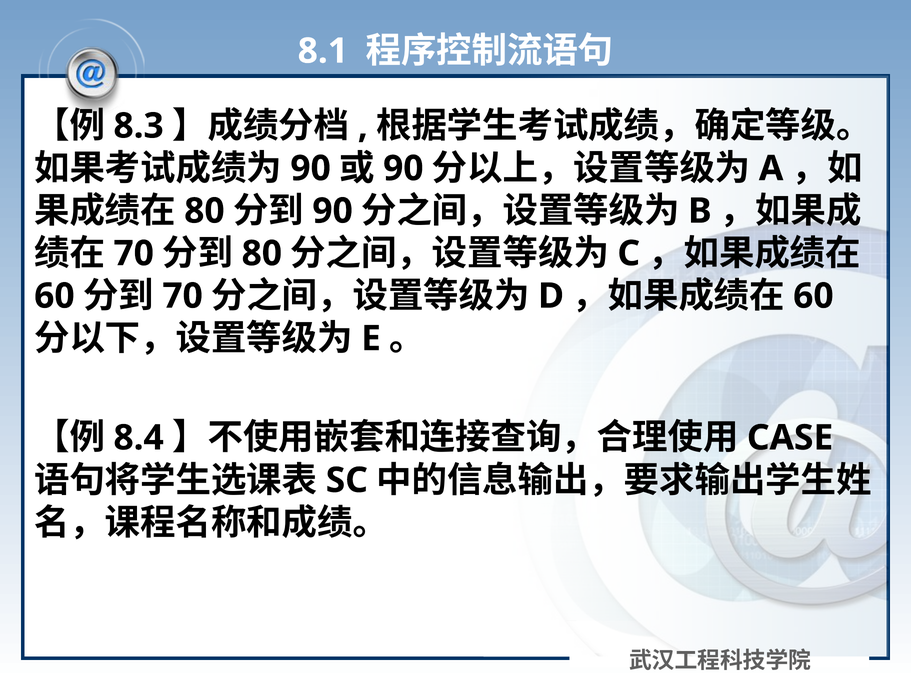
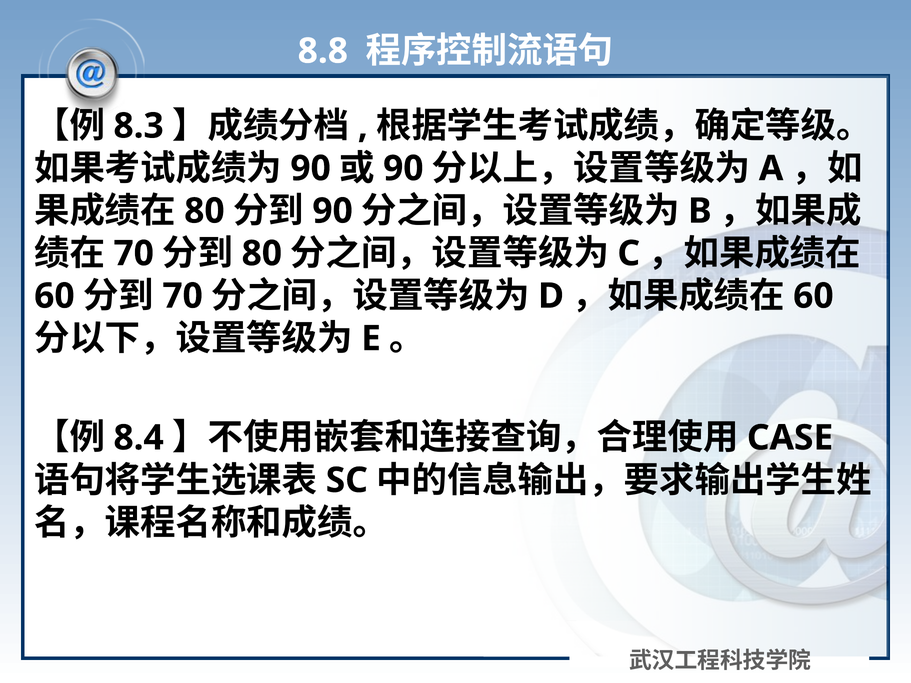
8.1: 8.1 -> 8.8
